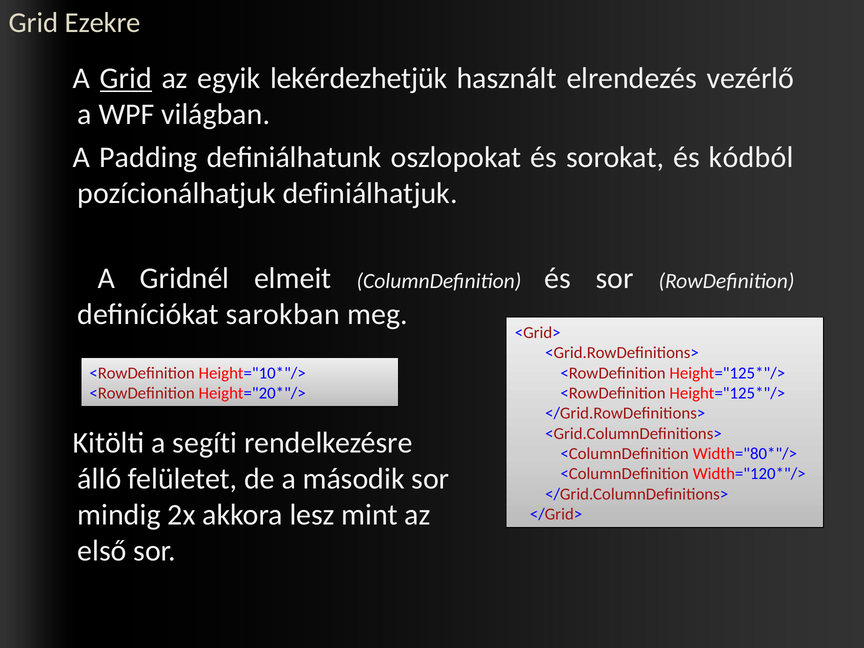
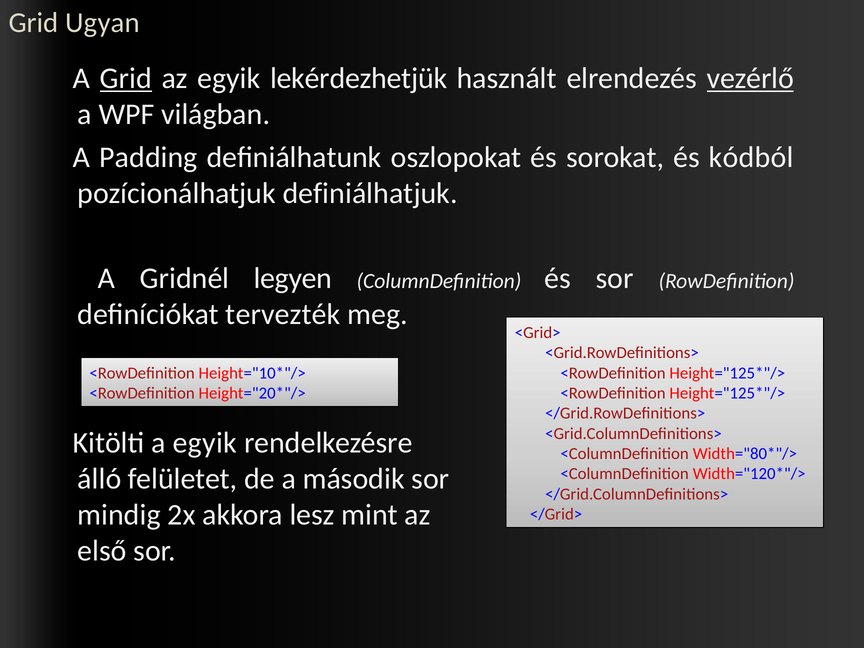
Ezekre: Ezekre -> Ugyan
vezérlő underline: none -> present
elmeit: elmeit -> legyen
sarokban: sarokban -> tervezték
a segíti: segíti -> egyik
